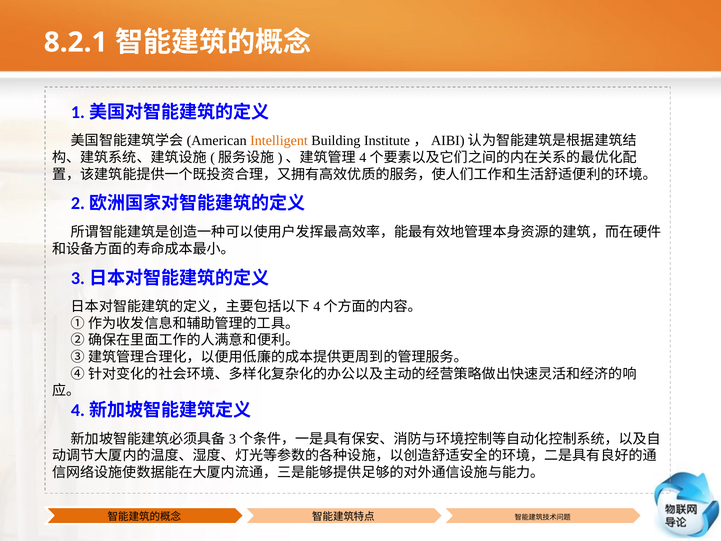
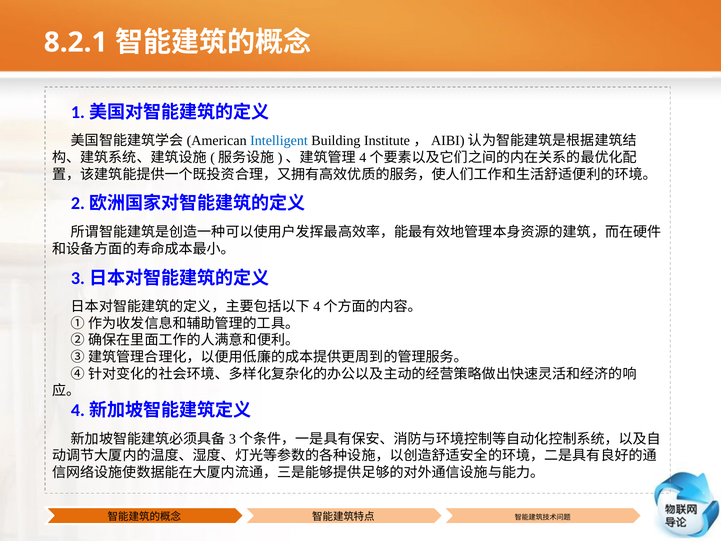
Intelligent colour: orange -> blue
